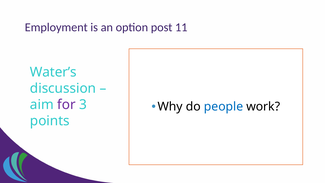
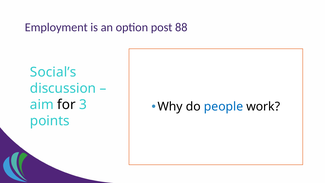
11: 11 -> 88
Water’s: Water’s -> Social’s
for colour: purple -> black
